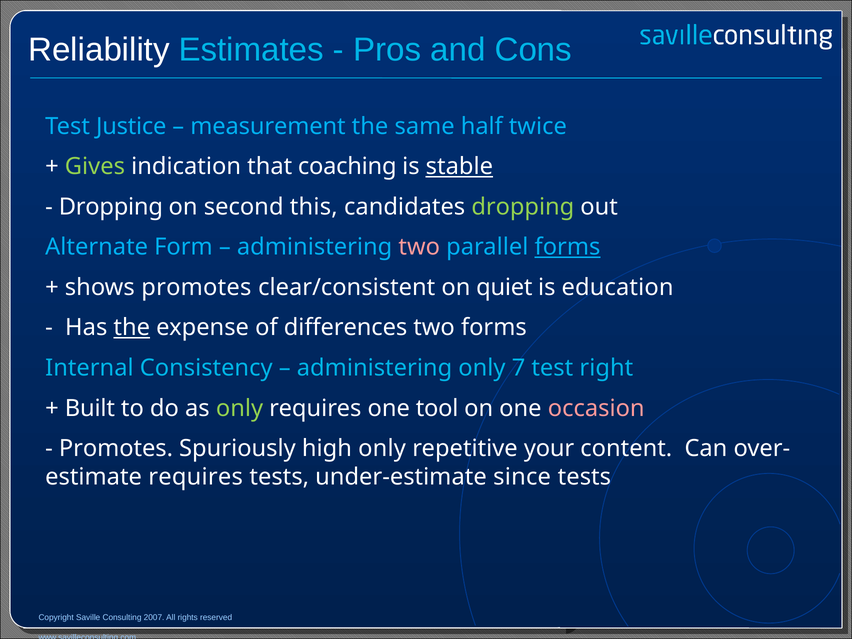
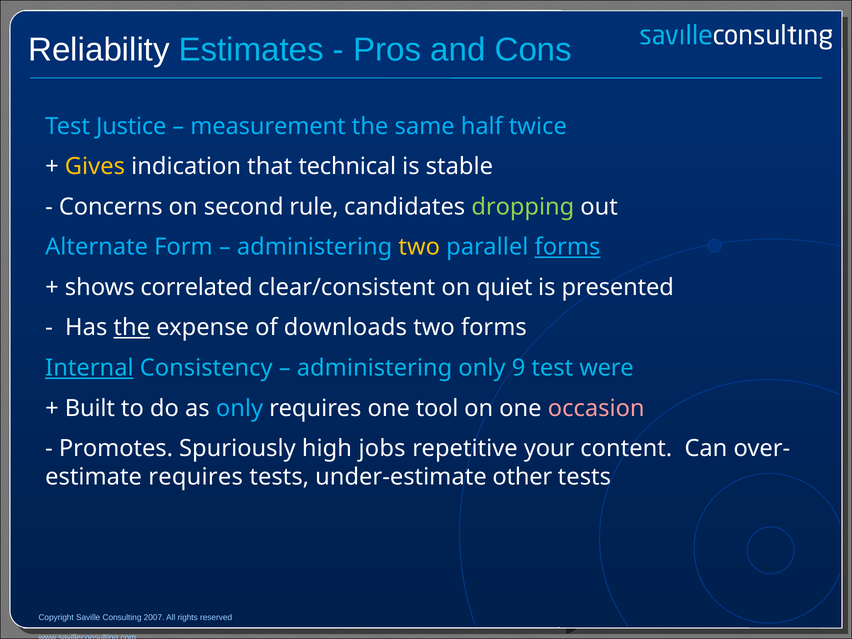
Gives colour: light green -> yellow
coaching: coaching -> technical
stable underline: present -> none
Dropping at (111, 207): Dropping -> Concerns
this: this -> rule
two at (419, 247) colour: pink -> yellow
shows promotes: promotes -> correlated
education: education -> presented
differences: differences -> downloads
Internal underline: none -> present
7: 7 -> 9
right: right -> were
only at (240, 408) colour: light green -> light blue
high only: only -> jobs
since: since -> other
